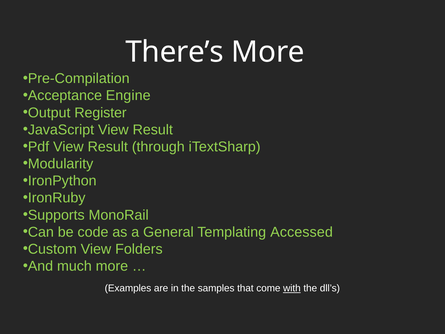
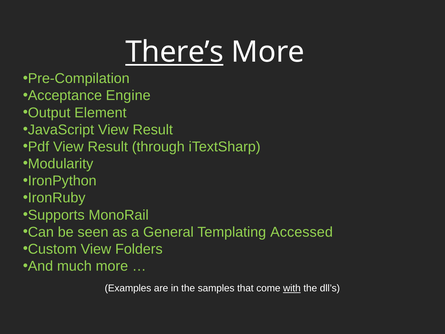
There’s underline: none -> present
Register: Register -> Element
code: code -> seen
